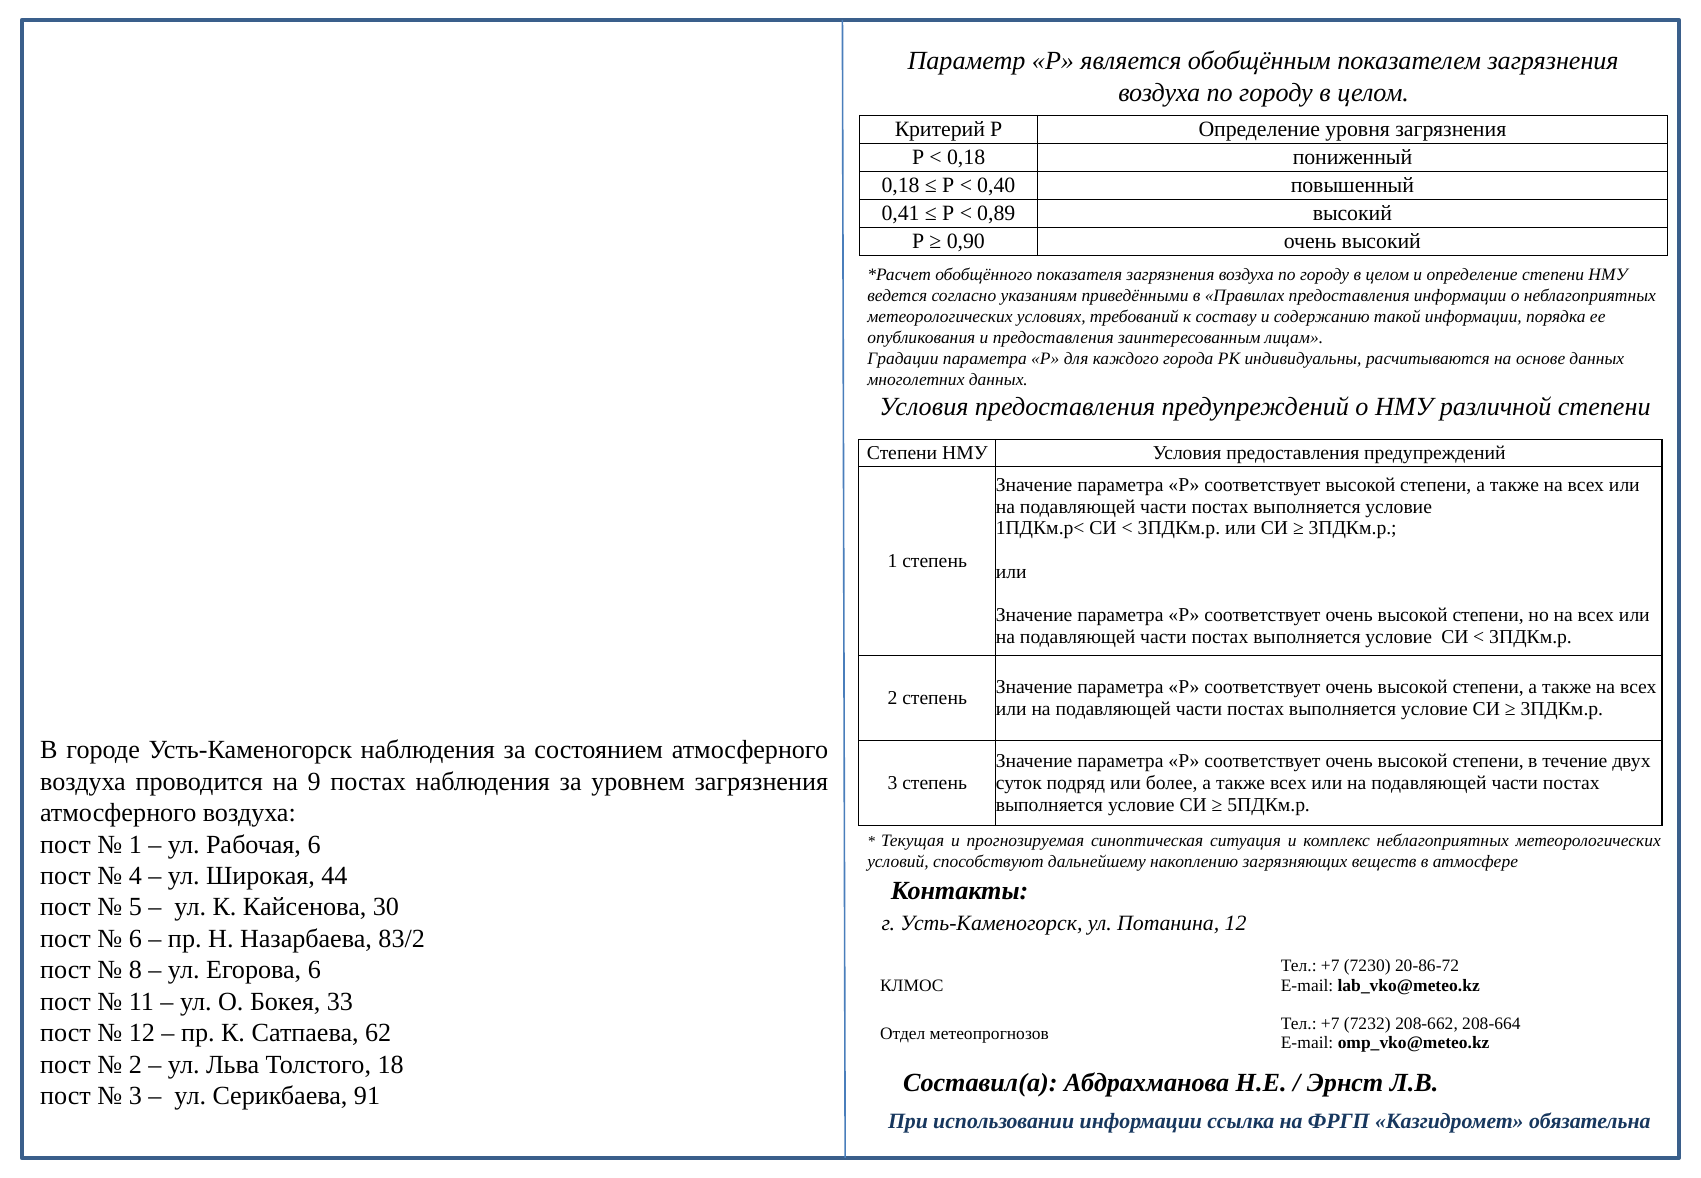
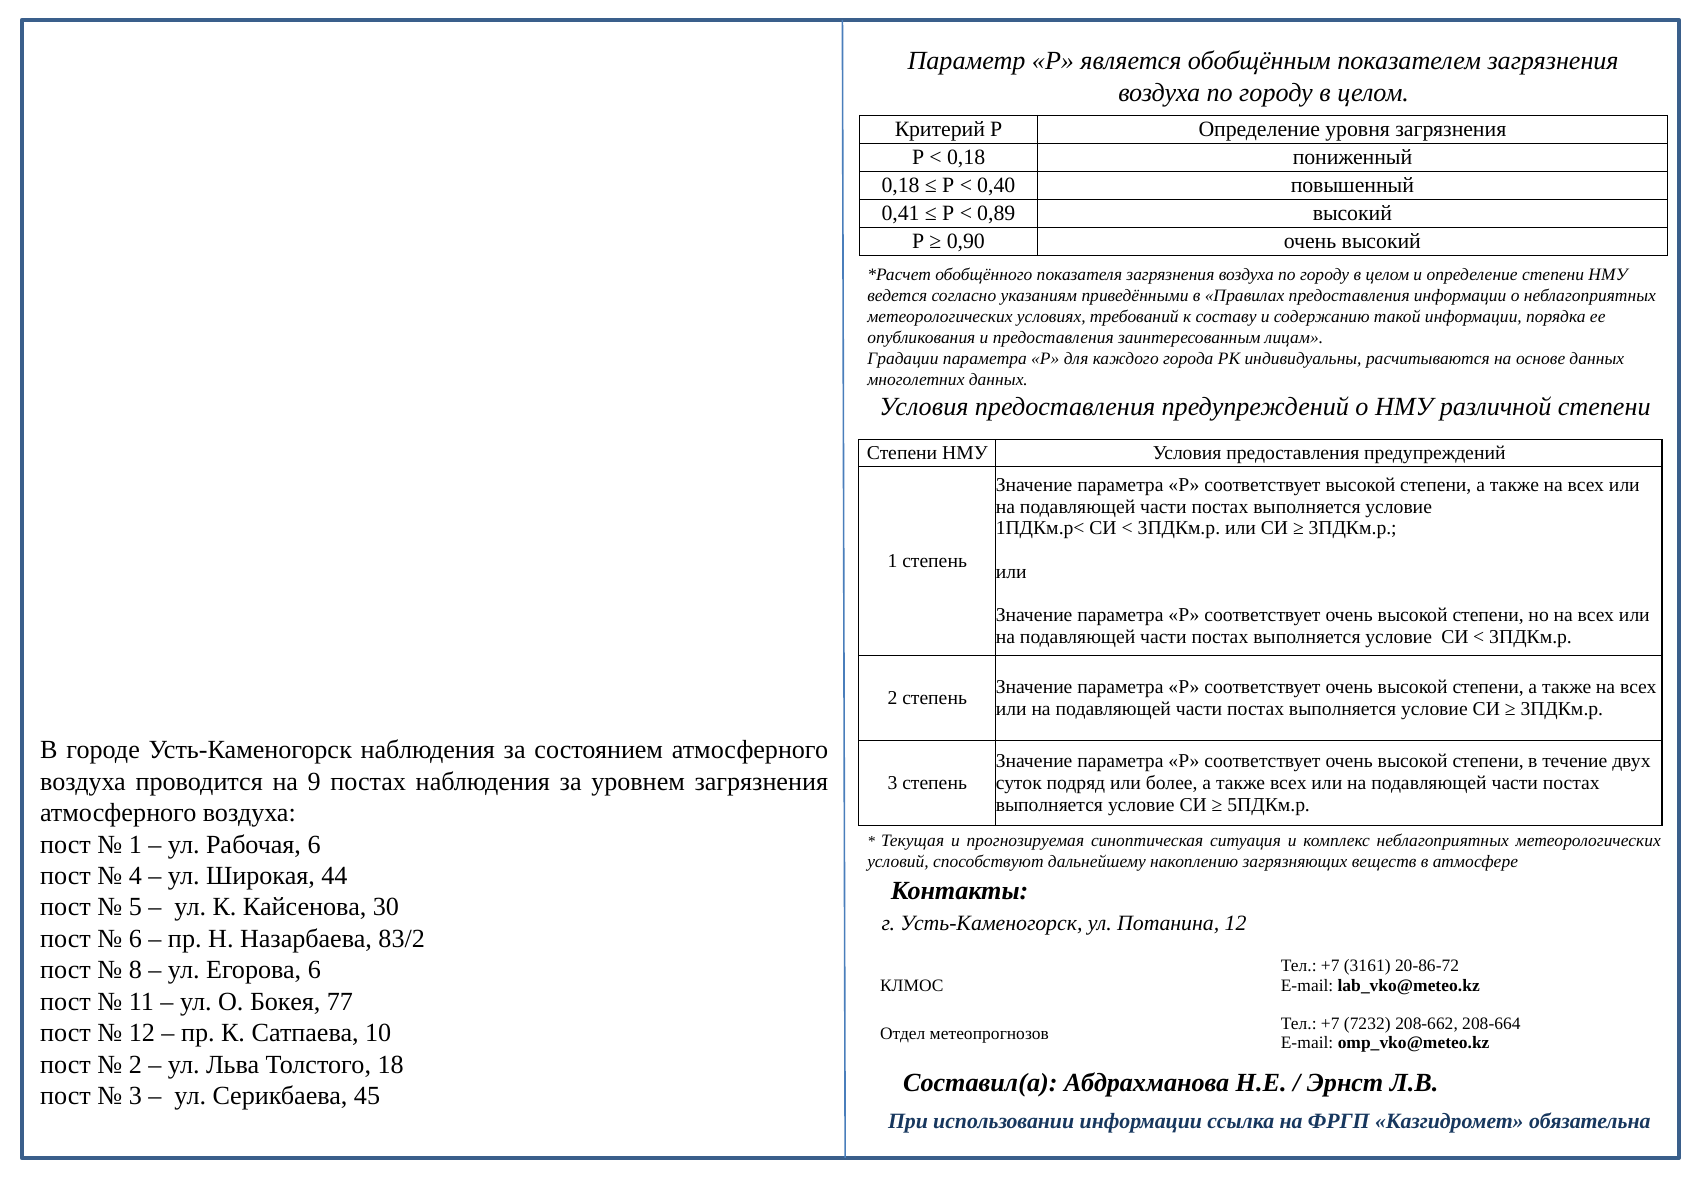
7230: 7230 -> 3161
33: 33 -> 77
62: 62 -> 10
91: 91 -> 45
